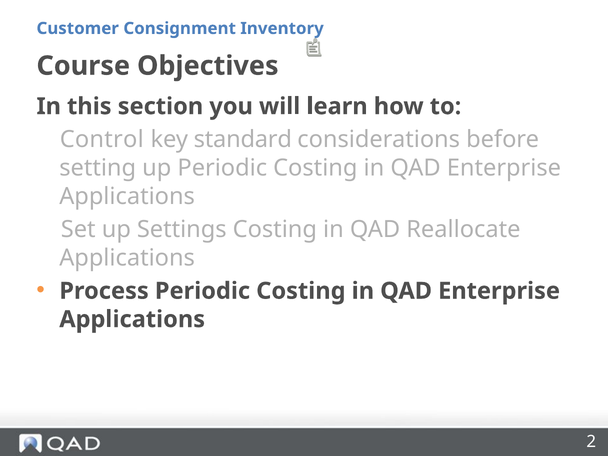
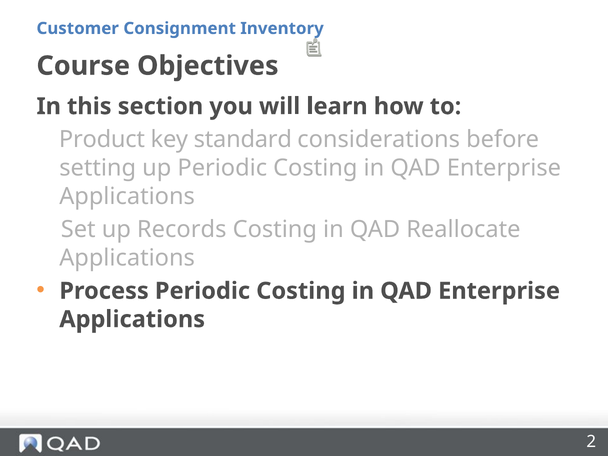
Control: Control -> Product
Settings: Settings -> Records
